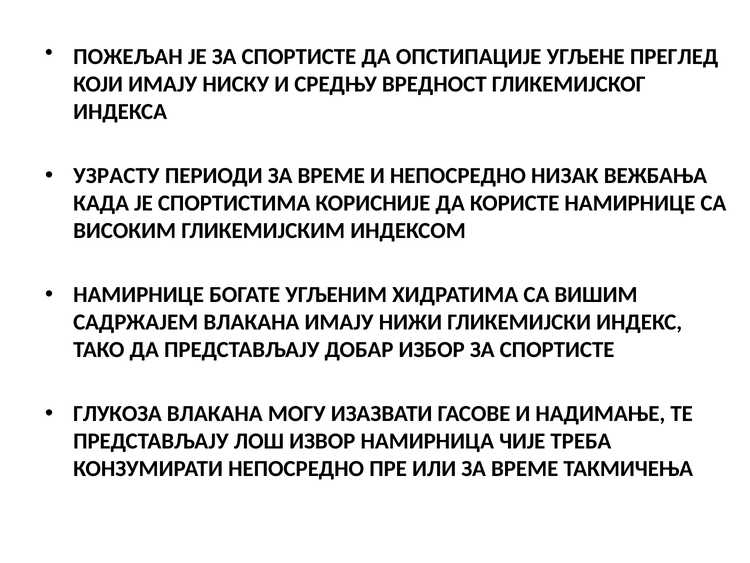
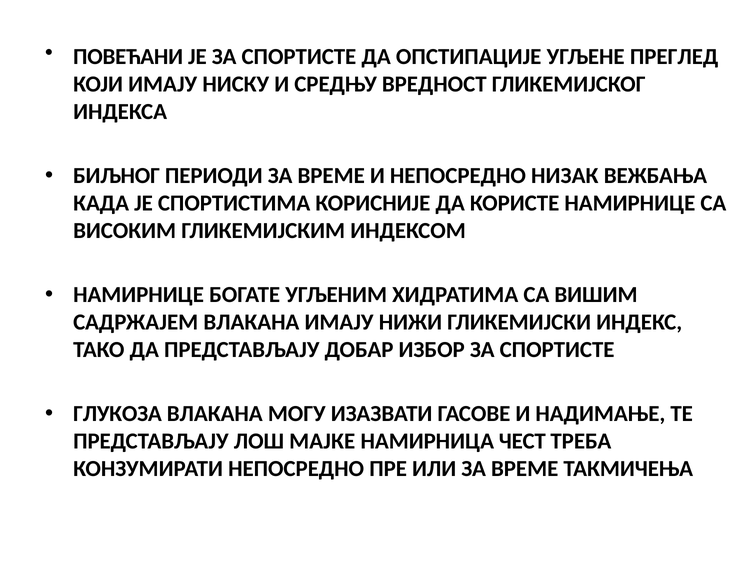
ПОЖЕЉАН: ПОЖЕЉАН -> ПОВЕЋАНИ
УЗРАСТУ: УЗРАСТУ -> БИЉНОГ
ИЗВОР: ИЗВОР -> МАЈКЕ
ЧИЈЕ: ЧИЈЕ -> ЧЕСТ
